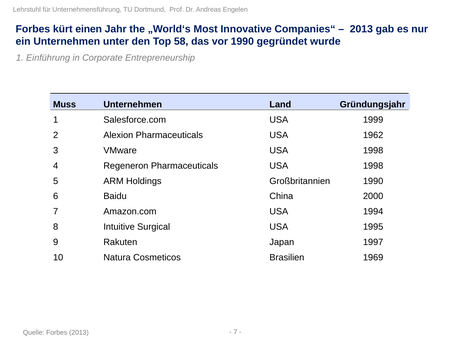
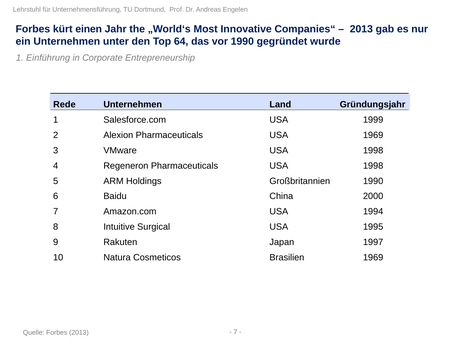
58: 58 -> 64
Muss: Muss -> Rede
USA 1962: 1962 -> 1969
